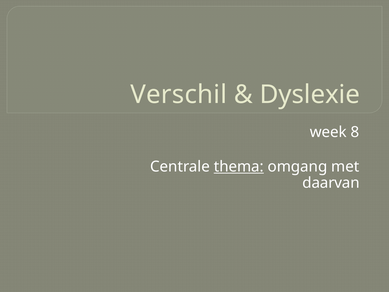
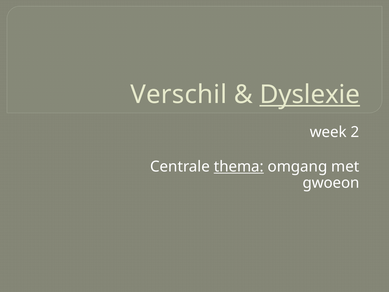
Dyslexie underline: none -> present
8: 8 -> 2
daarvan: daarvan -> gwoeon
